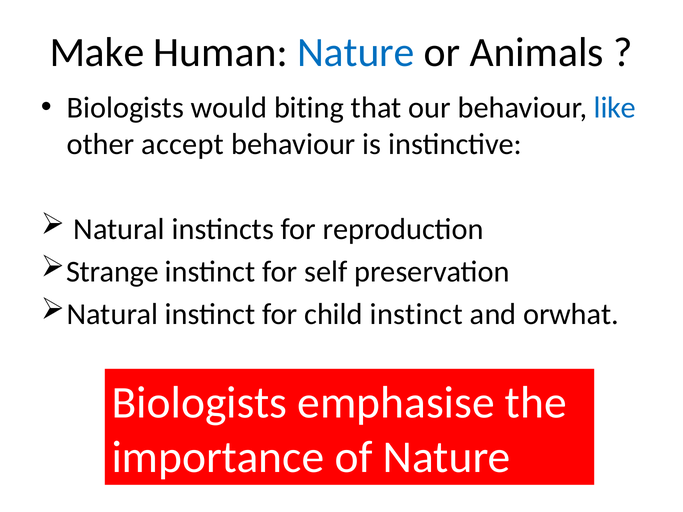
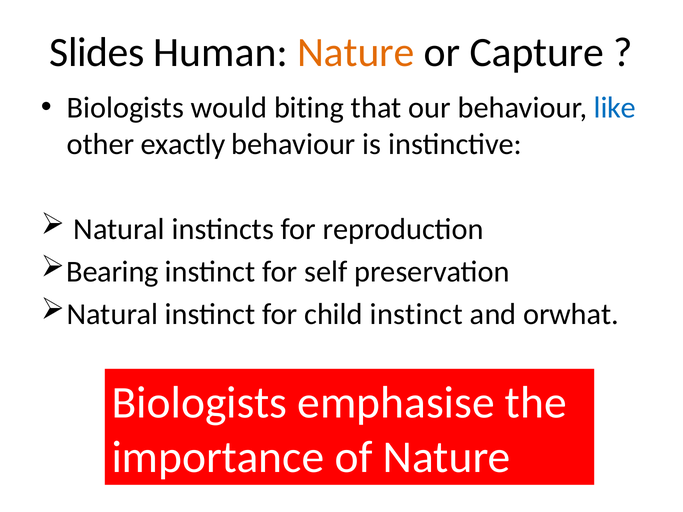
Make: Make -> Slides
Nature at (356, 52) colour: blue -> orange
Animals: Animals -> Capture
accept: accept -> exactly
Strange: Strange -> Bearing
